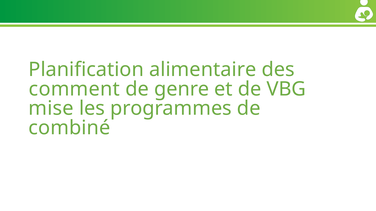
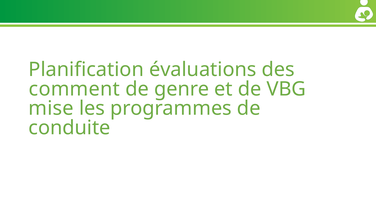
alimentaire: alimentaire -> évaluations
combiné: combiné -> conduite
